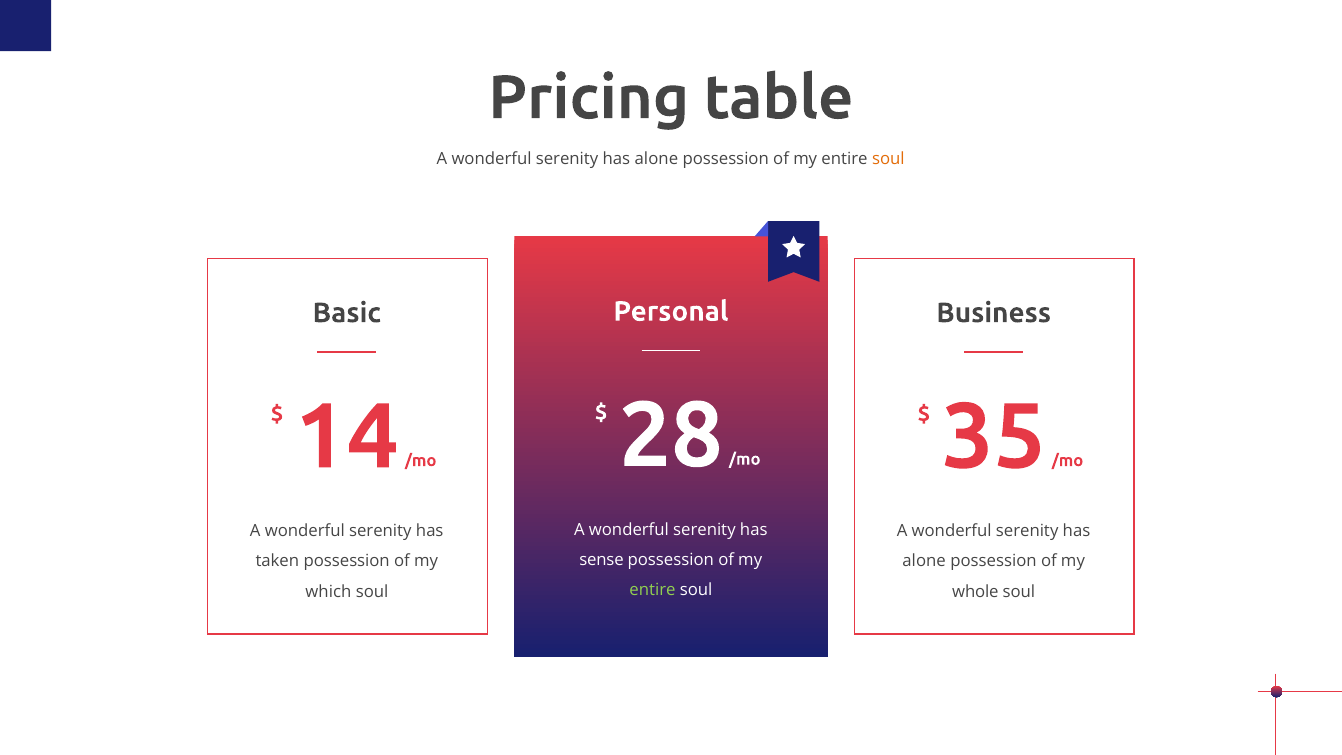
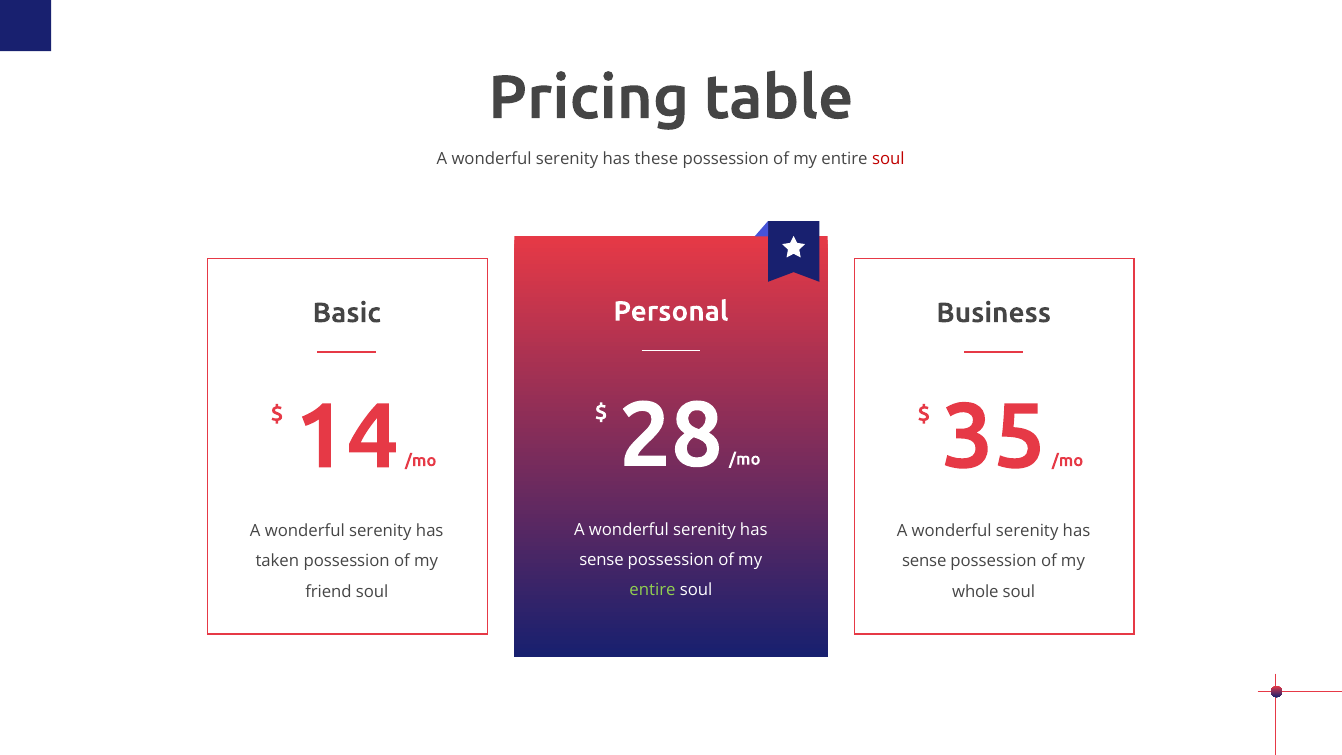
alone at (656, 159): alone -> these
soul at (888, 159) colour: orange -> red
alone at (924, 561): alone -> sense
which: which -> friend
